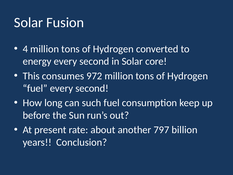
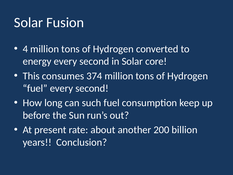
972: 972 -> 374
797: 797 -> 200
